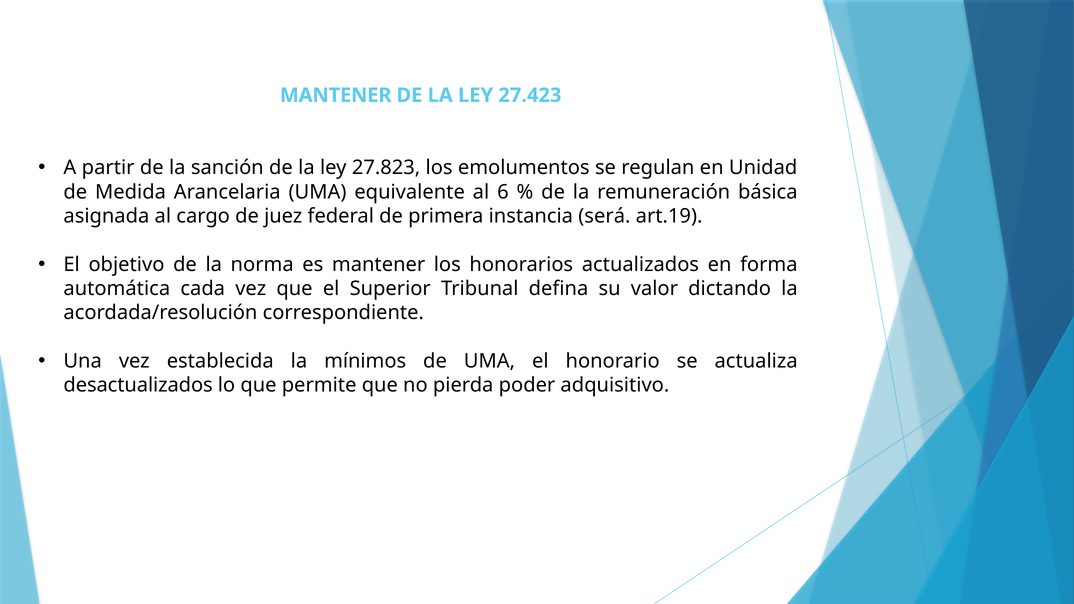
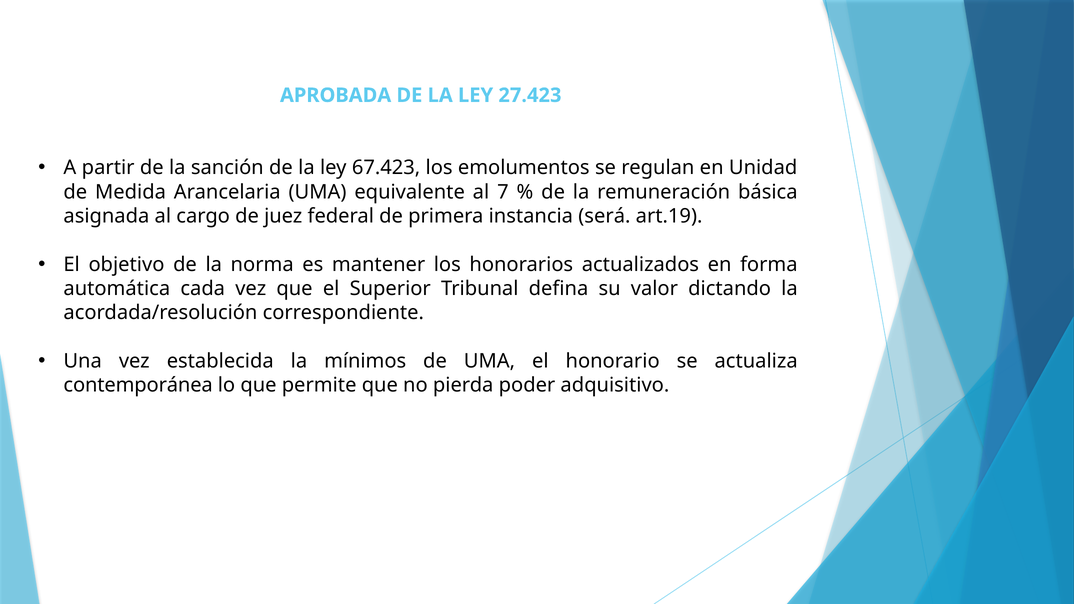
MANTENER at (336, 95): MANTENER -> APROBADA
27.823: 27.823 -> 67.423
6: 6 -> 7
desactualizados: desactualizados -> contemporánea
